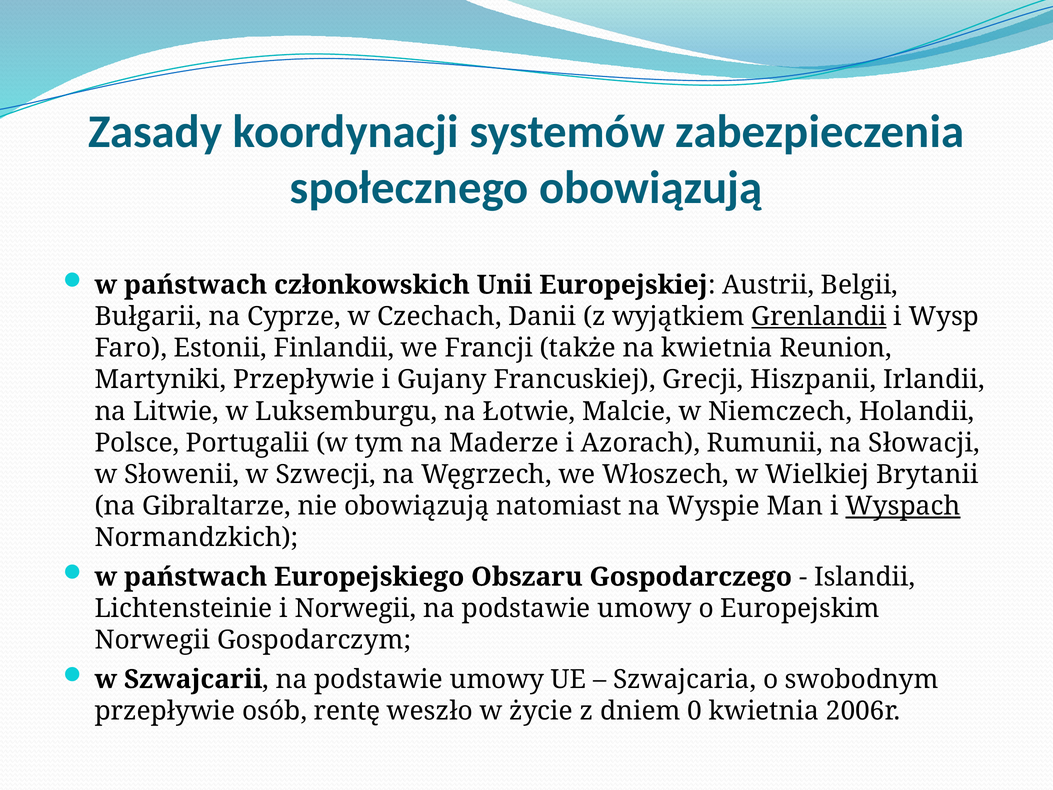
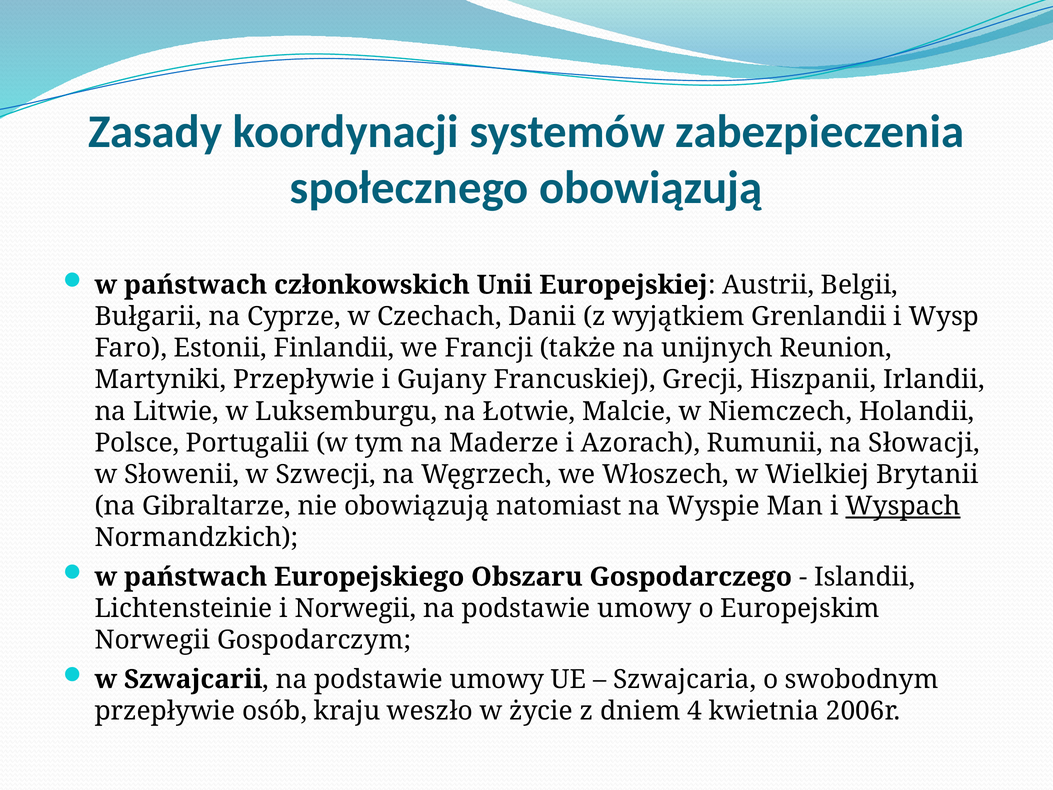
Grenlandii underline: present -> none
na kwietnia: kwietnia -> unijnych
rentę: rentę -> kraju
0: 0 -> 4
